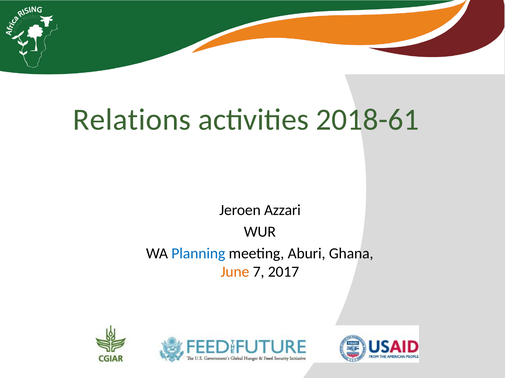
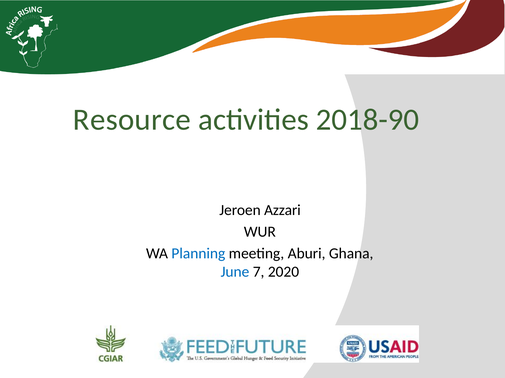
Relations: Relations -> Resource
2018-61: 2018-61 -> 2018-90
June colour: orange -> blue
2017: 2017 -> 2020
